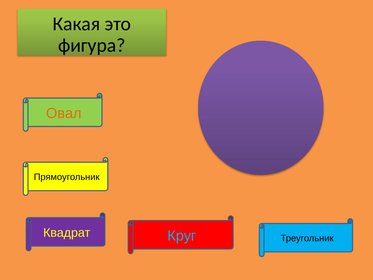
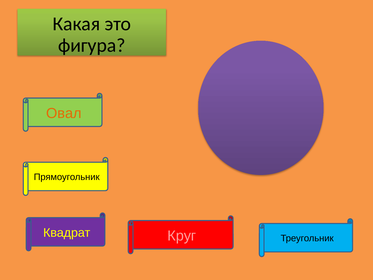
Круг colour: light blue -> pink
